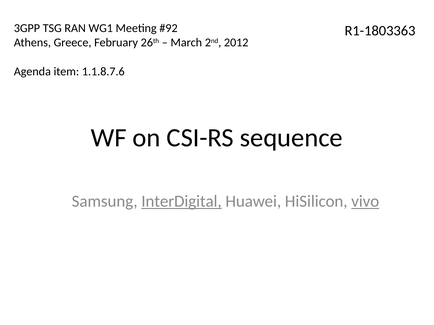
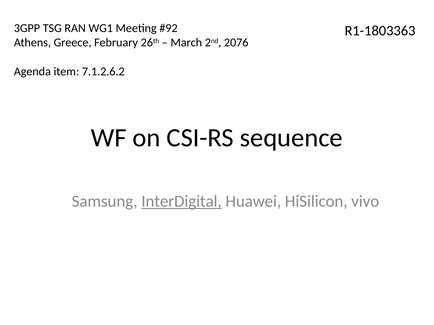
2012: 2012 -> 2076
1.1.8.7.6: 1.1.8.7.6 -> 7.1.2.6.2
vivo underline: present -> none
